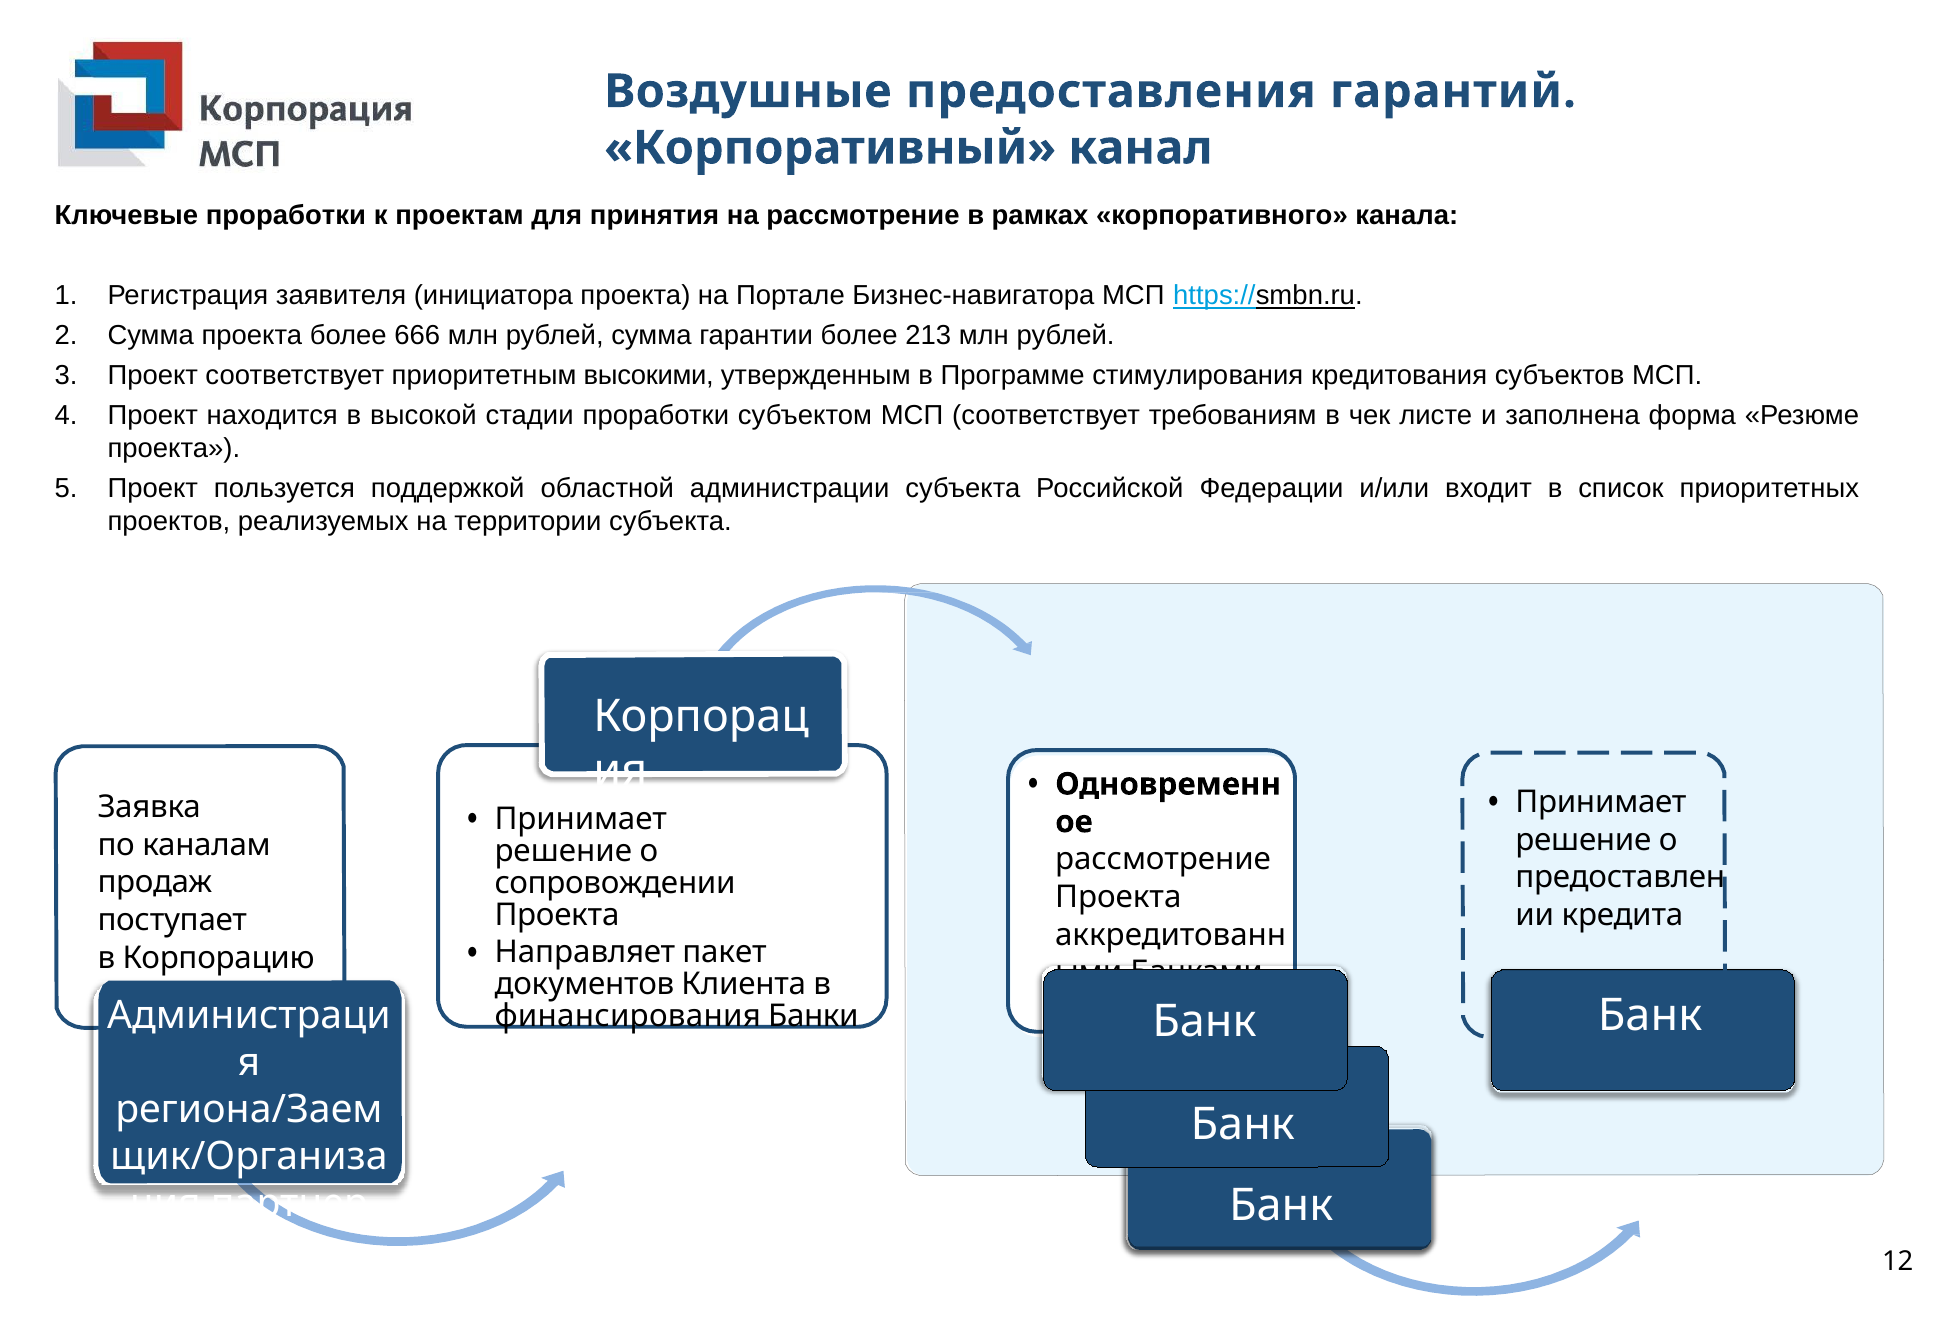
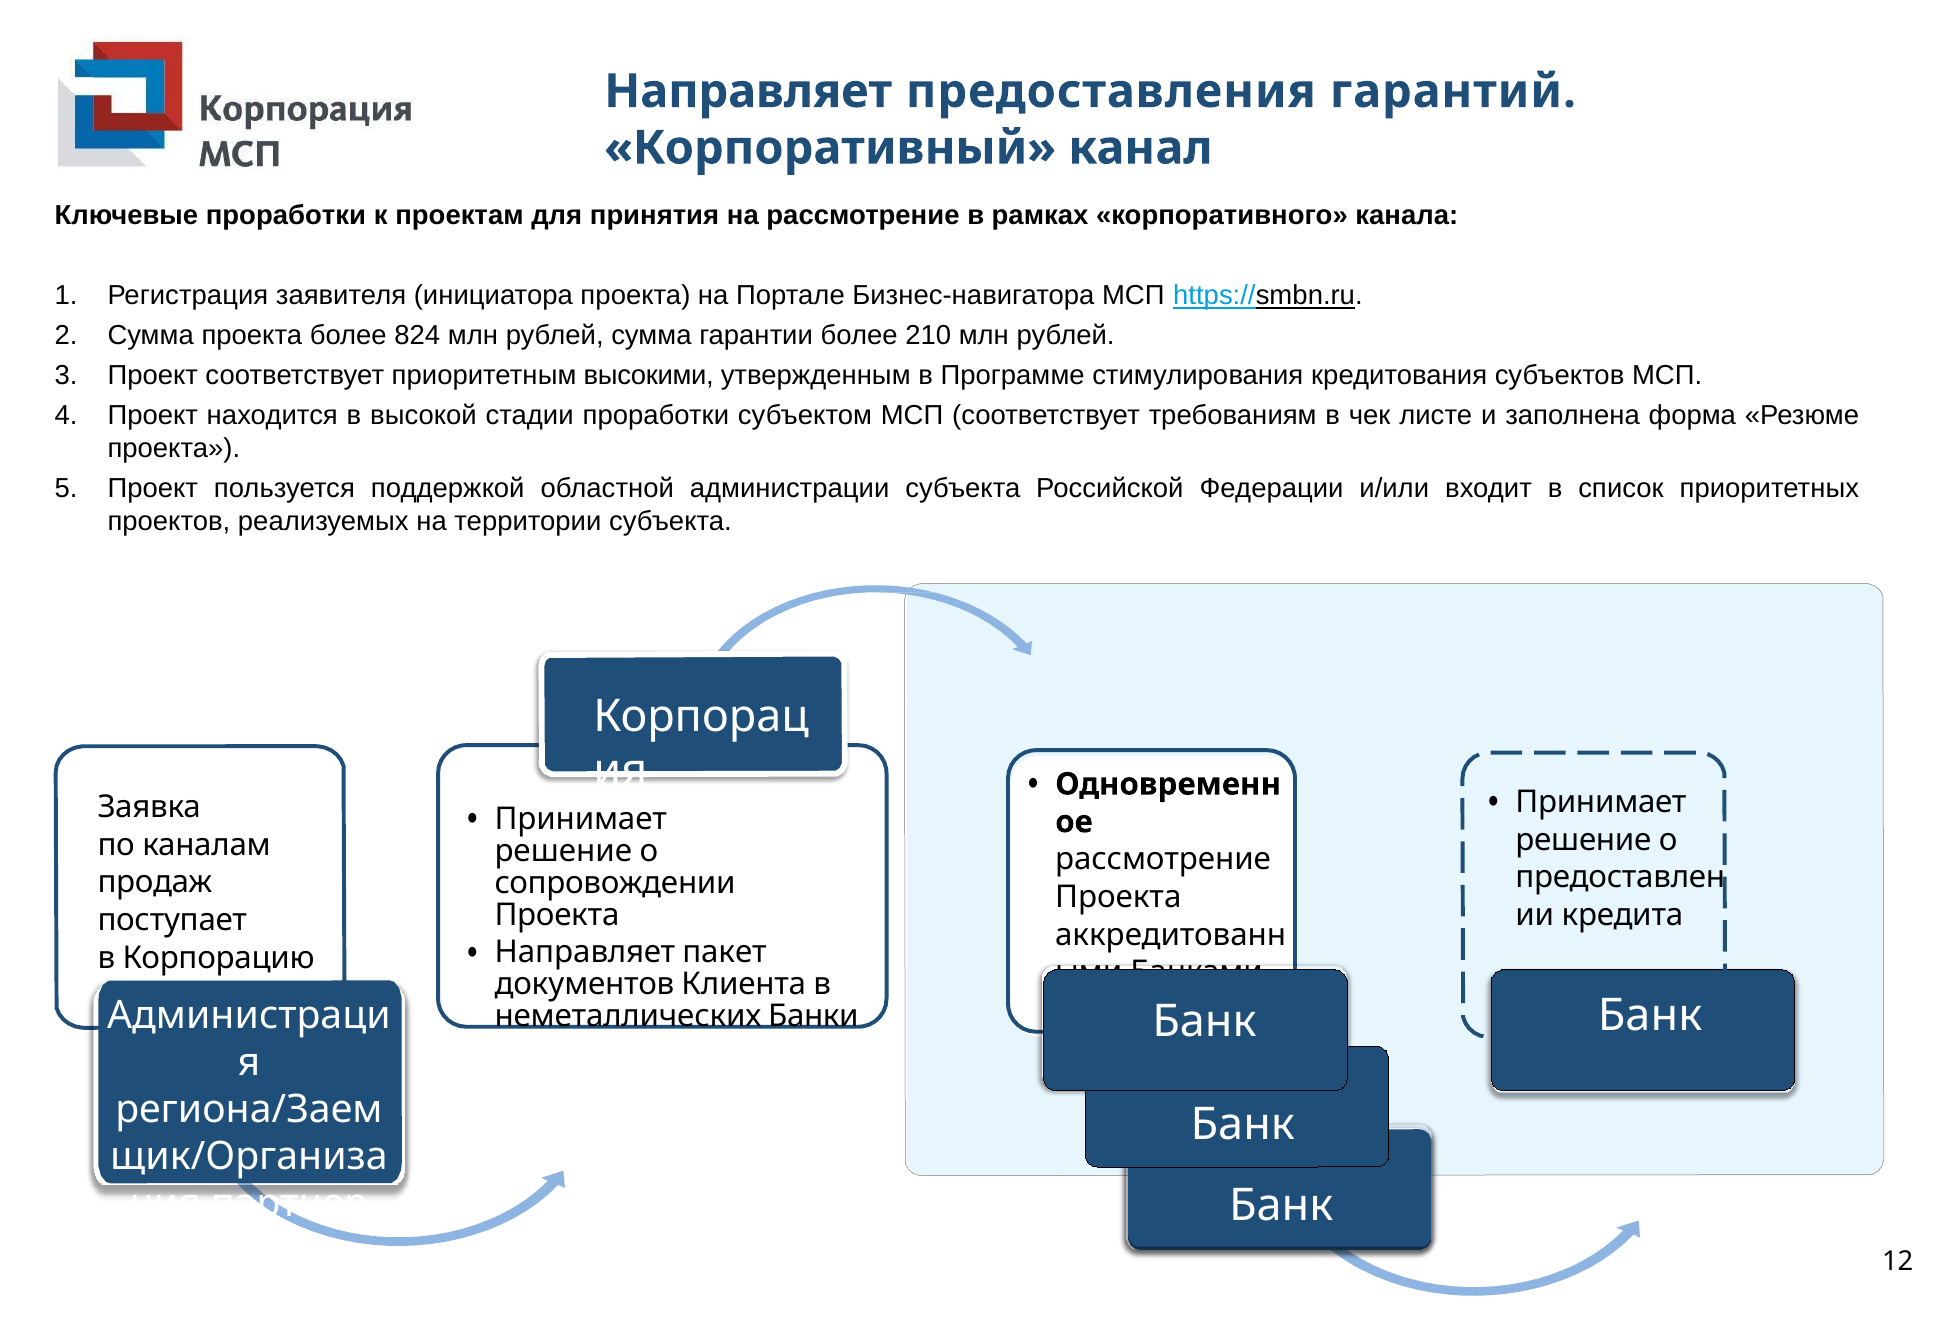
Воздушные at (748, 91): Воздушные -> Направляет
666: 666 -> 824
213: 213 -> 210
финансирования: финансирования -> неметаллических
